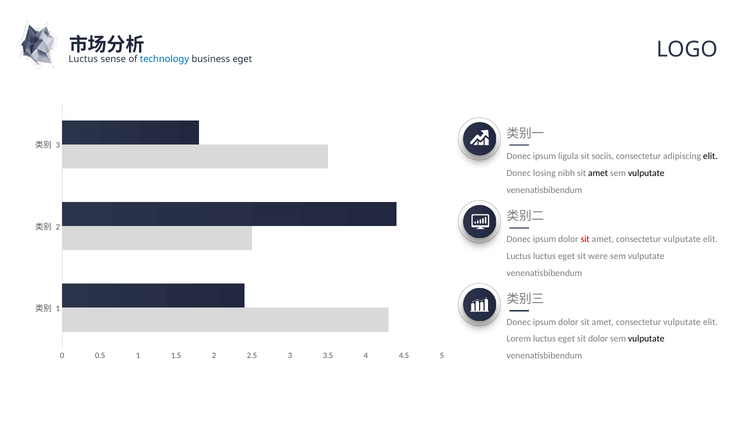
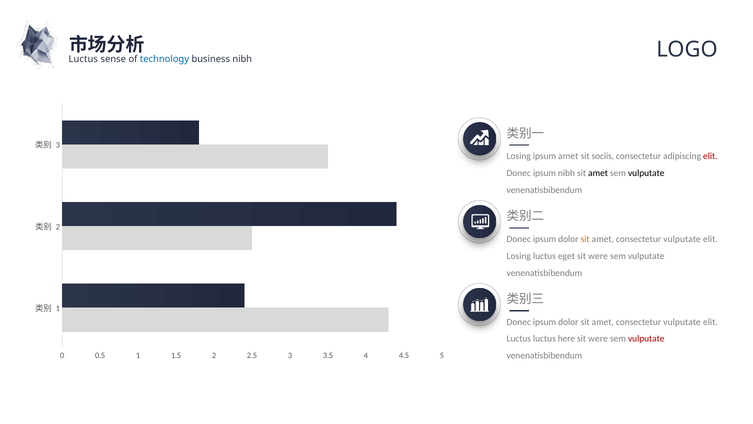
business eget: eget -> nibh
Donec at (519, 156): Donec -> Losing
ipsum ligula: ligula -> amet
elit at (710, 156) colour: black -> red
losing at (544, 173): losing -> ipsum
sit at (585, 239) colour: red -> orange
Luctus at (519, 256): Luctus -> Losing
Lorem at (519, 339): Lorem -> Luctus
eget at (566, 339): eget -> here
dolor at (598, 339): dolor -> were
vulputate at (646, 339) colour: black -> red
